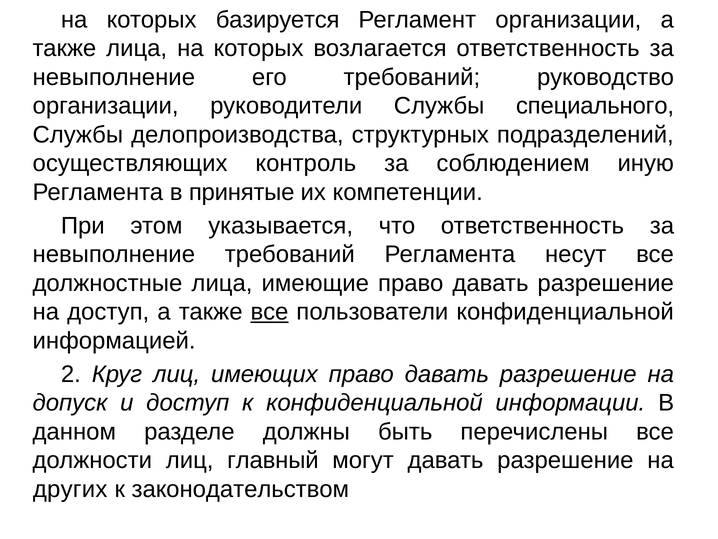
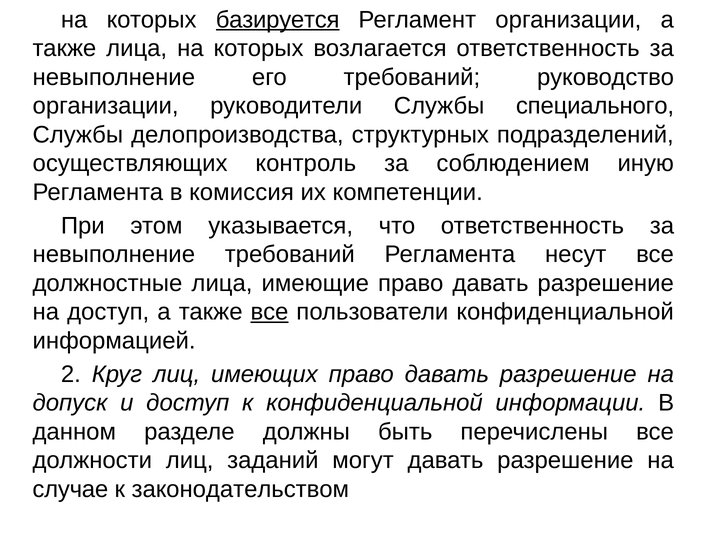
базируется underline: none -> present
принятые: принятые -> комиссия
главный: главный -> заданий
других: других -> случае
